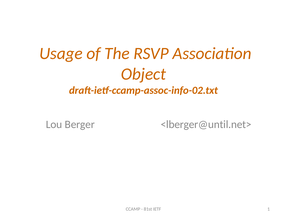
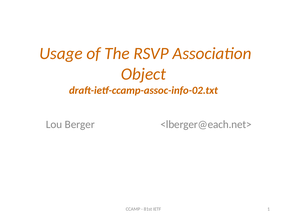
<lberger@until.net>: <lberger@until.net> -> <lberger@each.net>
